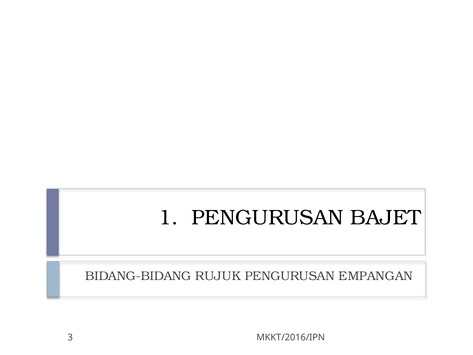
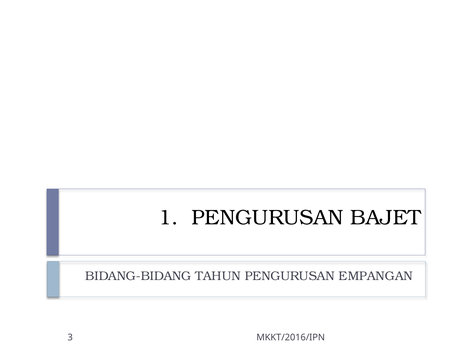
RUJUK: RUJUK -> TAHUN
